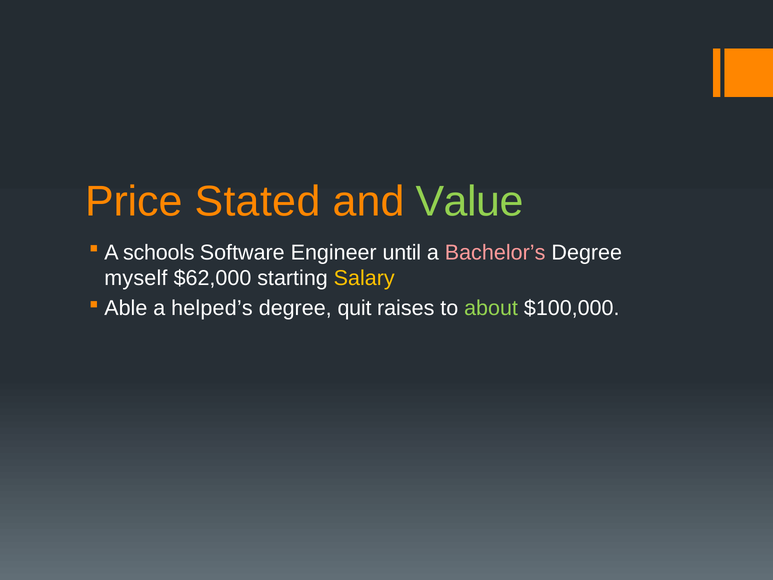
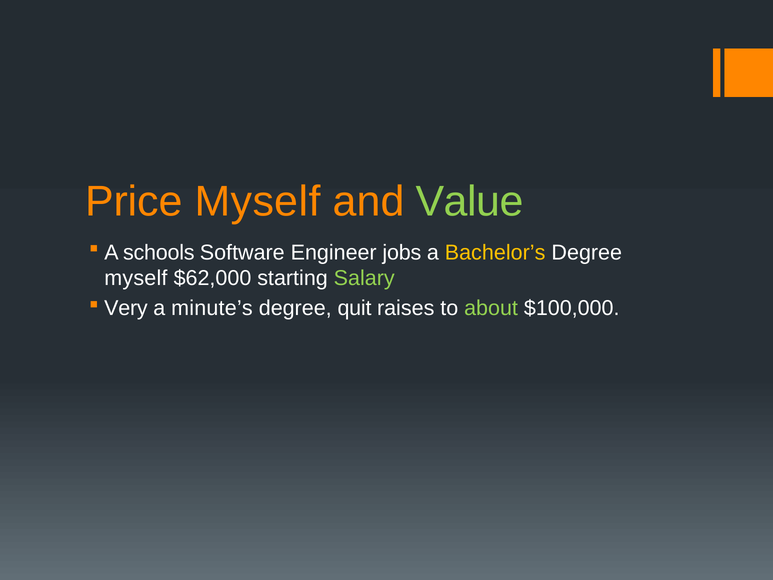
Price Stated: Stated -> Myself
until: until -> jobs
Bachelor’s colour: pink -> yellow
Salary colour: yellow -> light green
Able: Able -> Very
helped’s: helped’s -> minute’s
